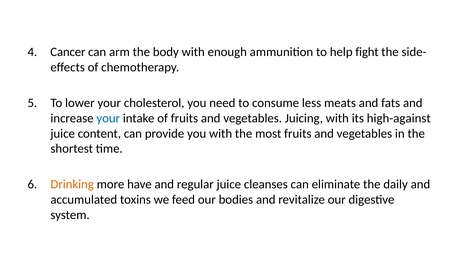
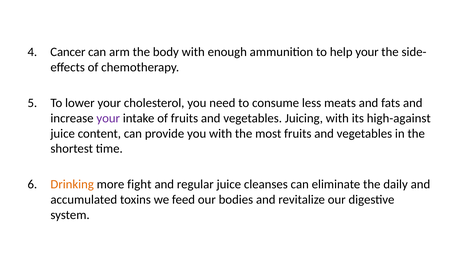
help fight: fight -> your
your at (108, 118) colour: blue -> purple
have: have -> fight
